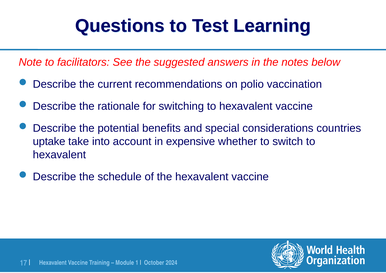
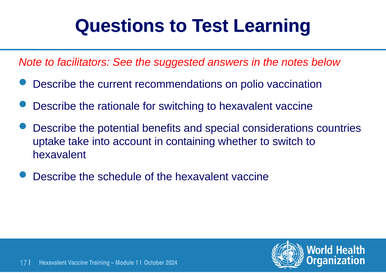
expensive: expensive -> containing
